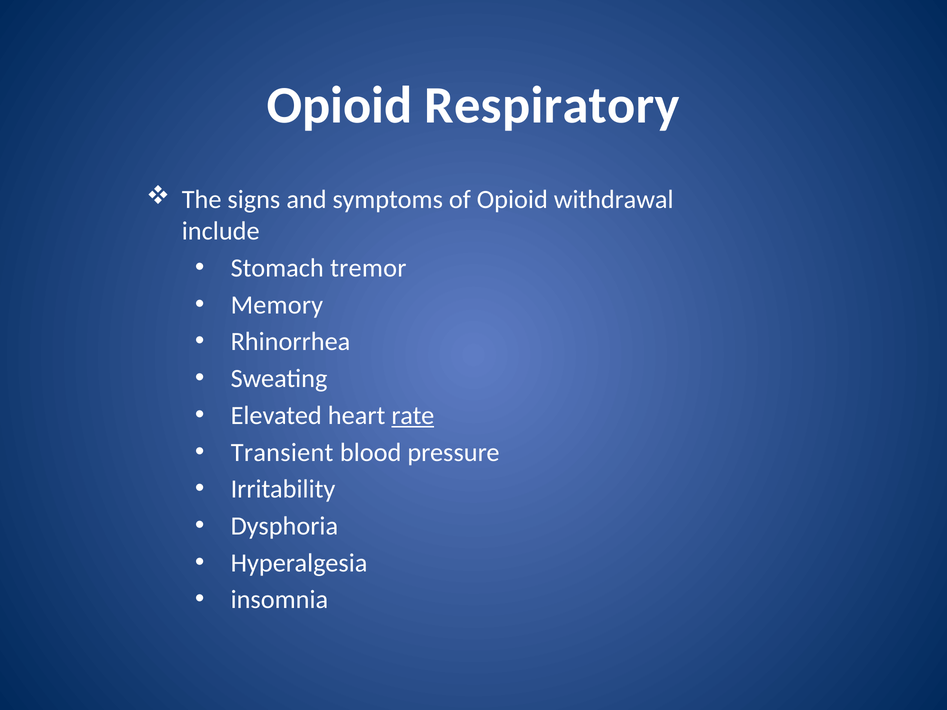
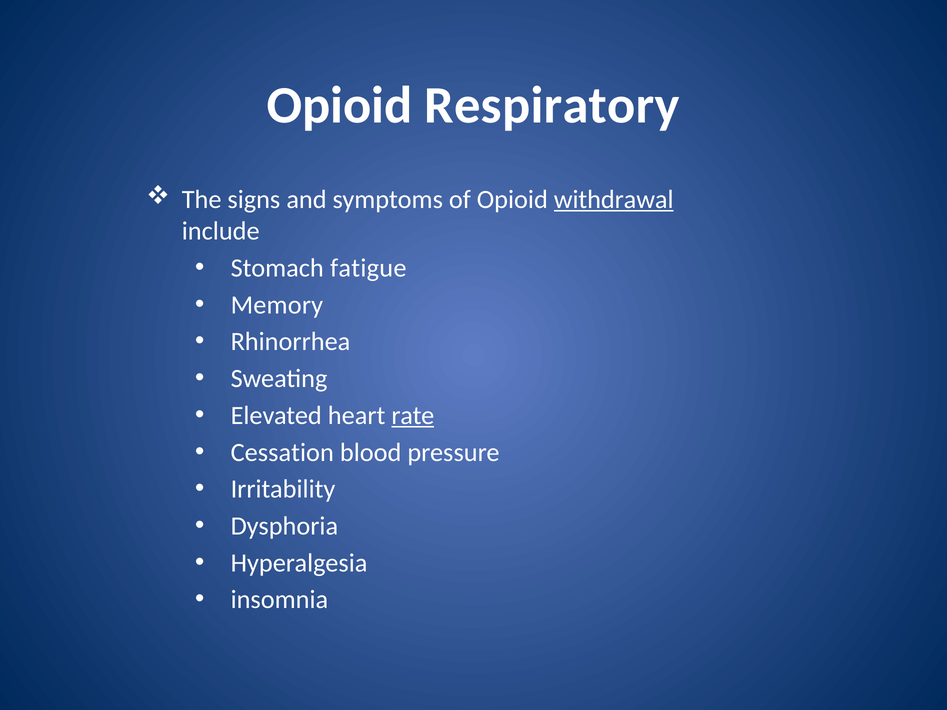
withdrawal underline: none -> present
tremor: tremor -> fatigue
Transient: Transient -> Cessation
